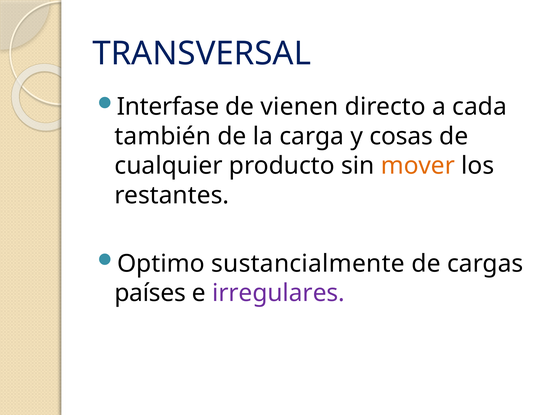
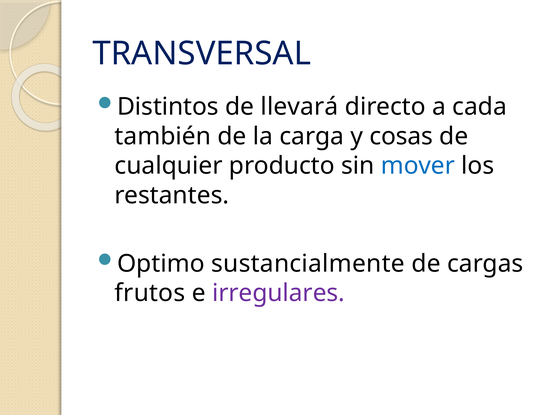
Interfase: Interfase -> Distintos
vienen: vienen -> llevará
mover colour: orange -> blue
países: países -> frutos
